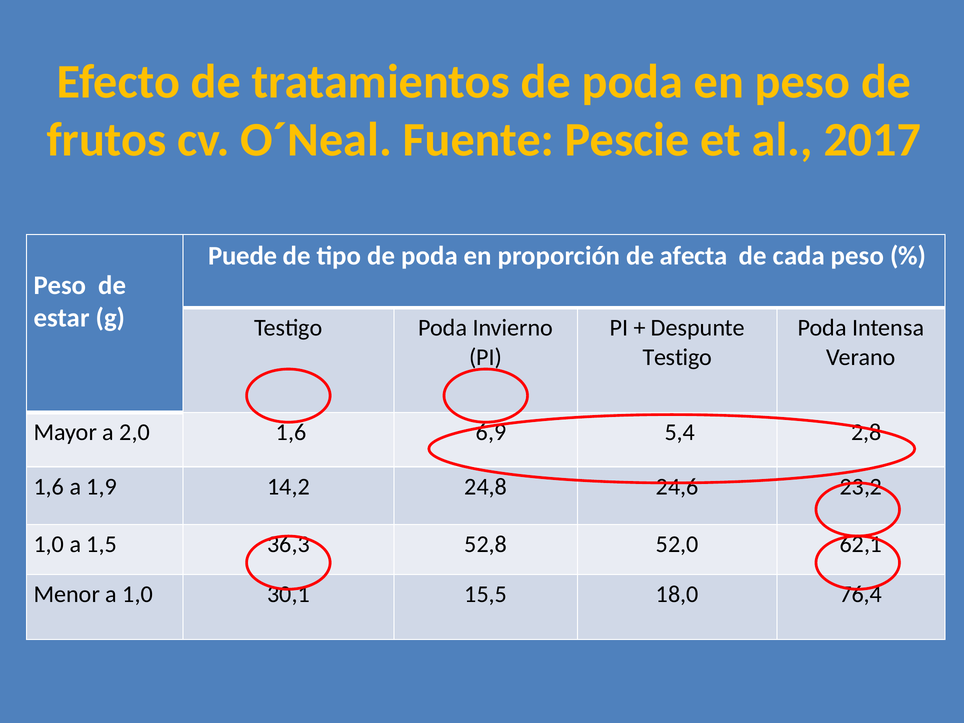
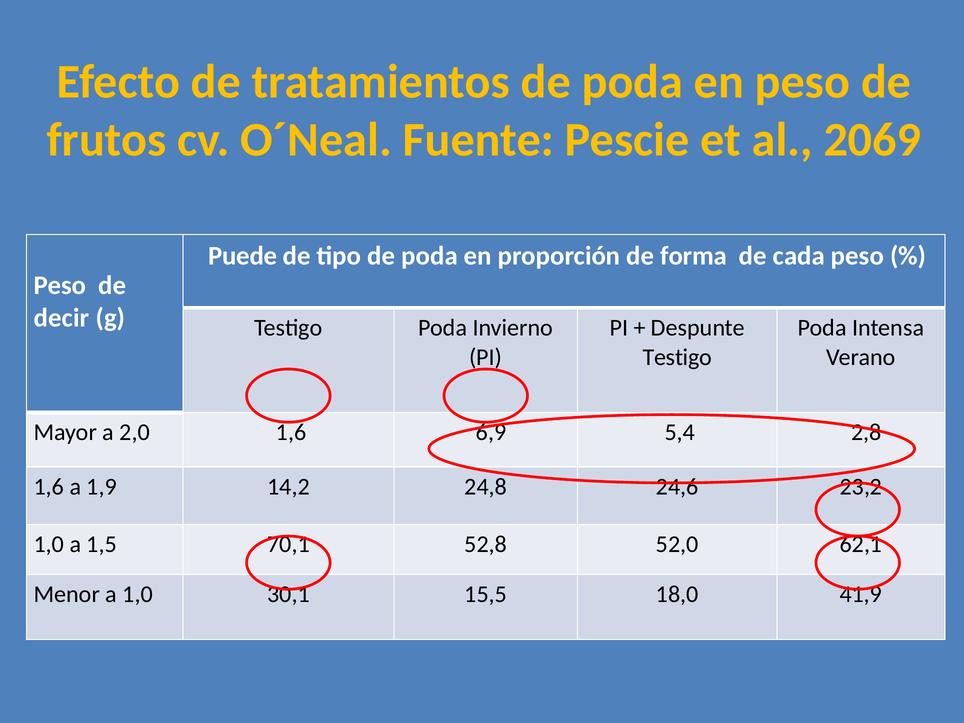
2017: 2017 -> 2069
afecta: afecta -> forma
estar: estar -> decir
36,3: 36,3 -> 70,1
76,4: 76,4 -> 41,9
